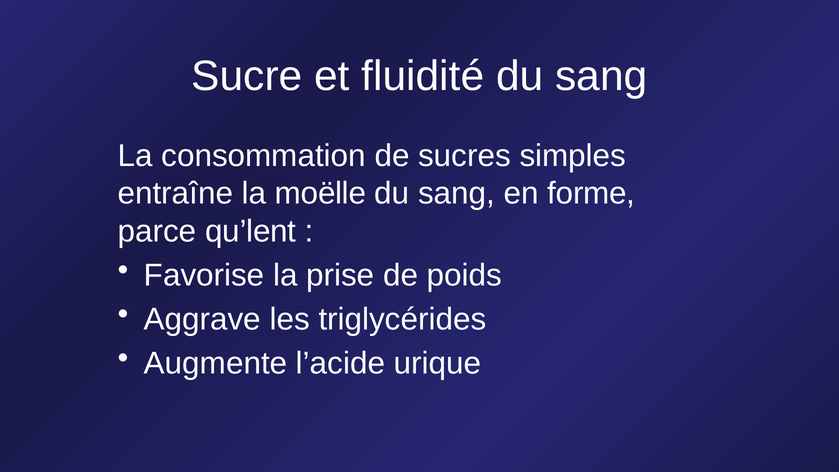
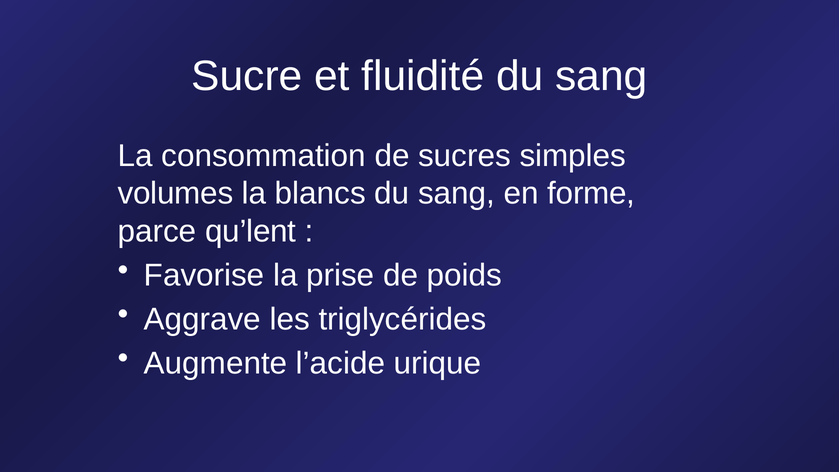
entraîne: entraîne -> volumes
moëlle: moëlle -> blancs
